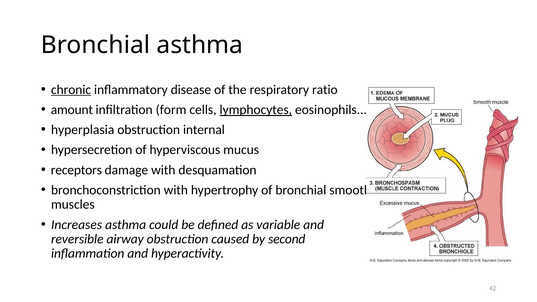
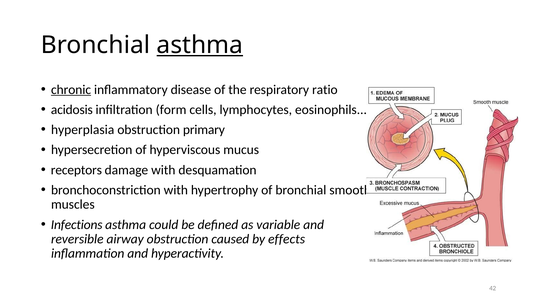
asthma at (200, 45) underline: none -> present
amount: amount -> acidosis
lymphocytes underline: present -> none
internal: internal -> primary
Increases: Increases -> Infections
second: second -> effects
